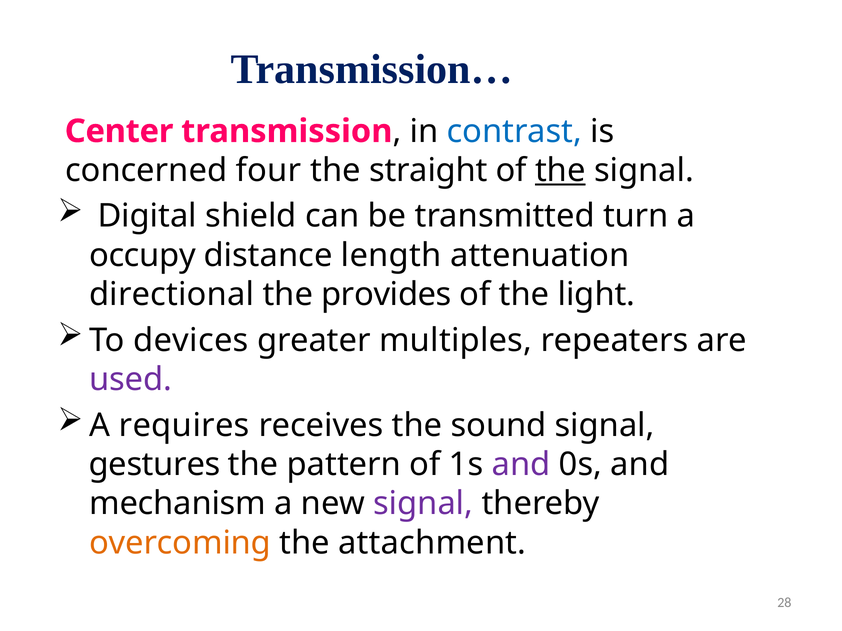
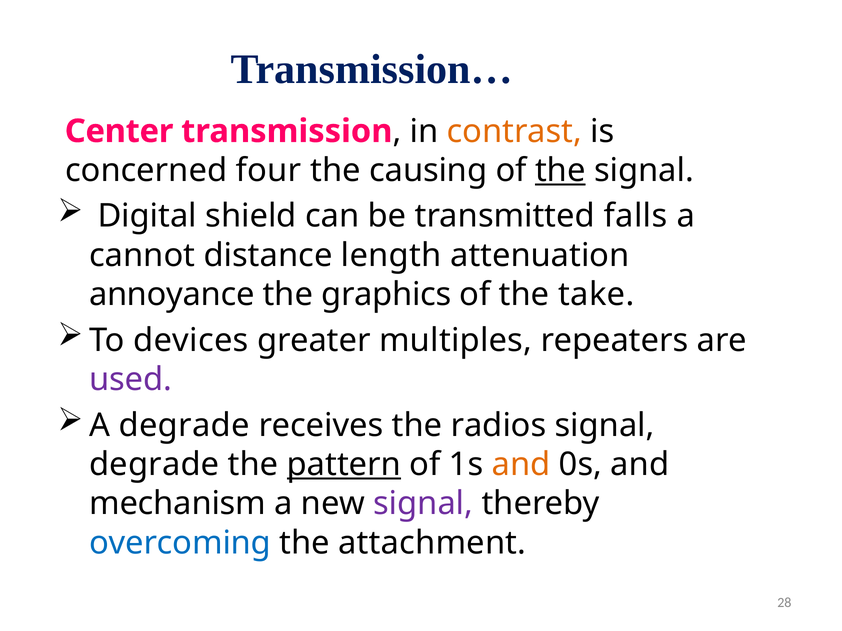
contrast colour: blue -> orange
straight: straight -> causing
turn: turn -> falls
occupy: occupy -> cannot
directional: directional -> annoyance
provides: provides -> graphics
light: light -> take
A requires: requires -> degrade
sound: sound -> radios
gestures at (154, 465): gestures -> degrade
pattern underline: none -> present
and at (521, 465) colour: purple -> orange
overcoming colour: orange -> blue
